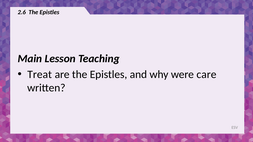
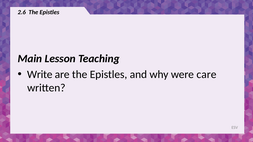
Treat: Treat -> Write
